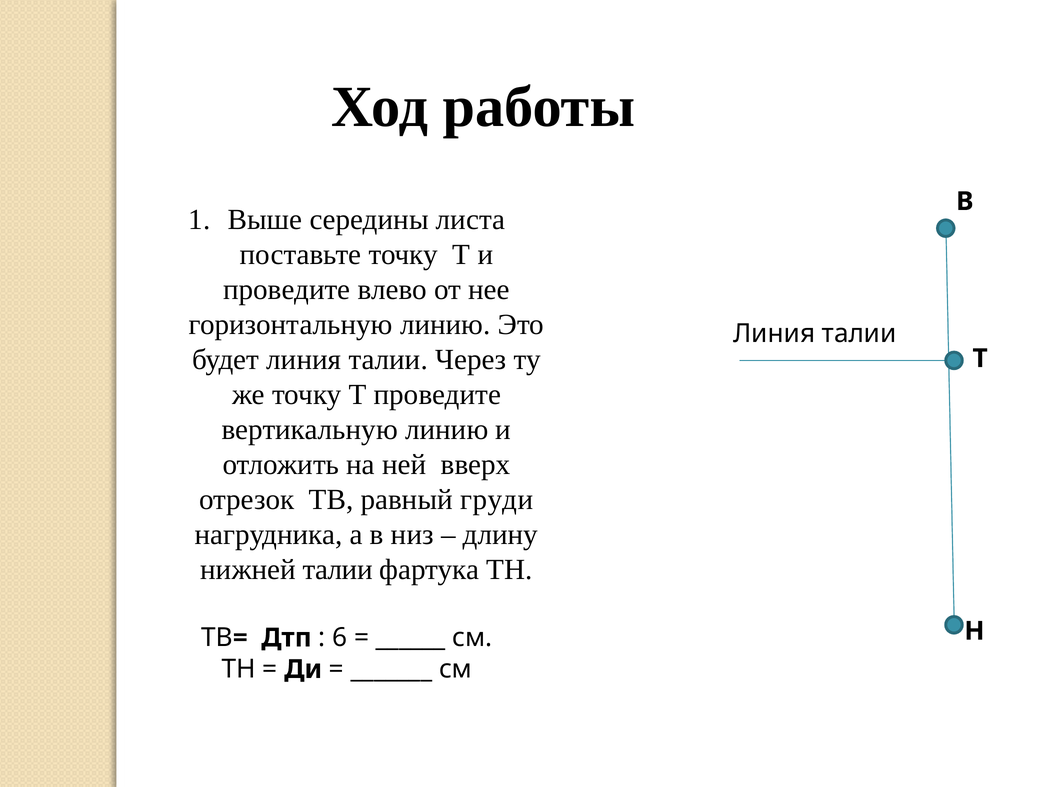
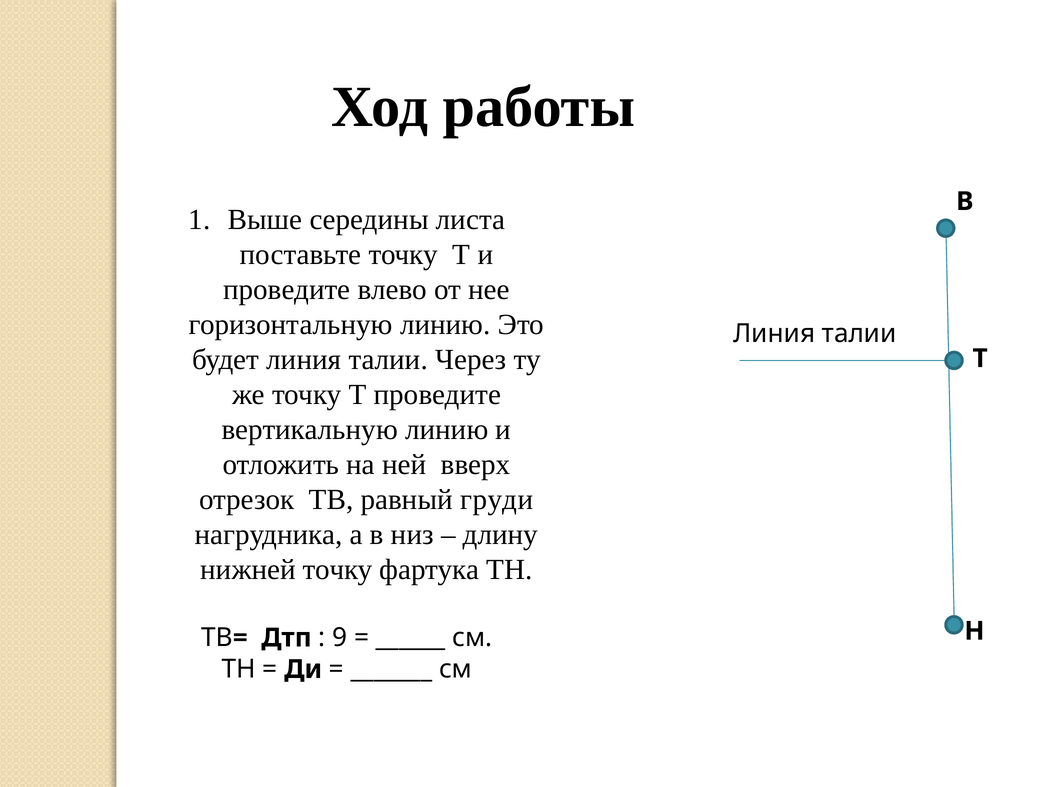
нижней талии: талии -> точку
6: 6 -> 9
